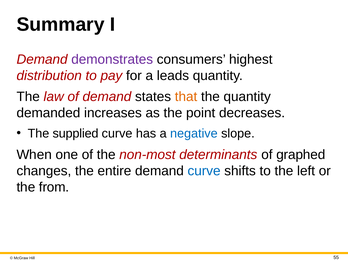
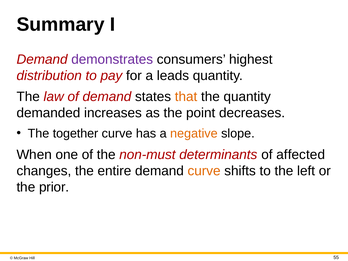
supplied: supplied -> together
negative colour: blue -> orange
non-most: non-most -> non-must
graphed: graphed -> affected
curve at (204, 171) colour: blue -> orange
from: from -> prior
